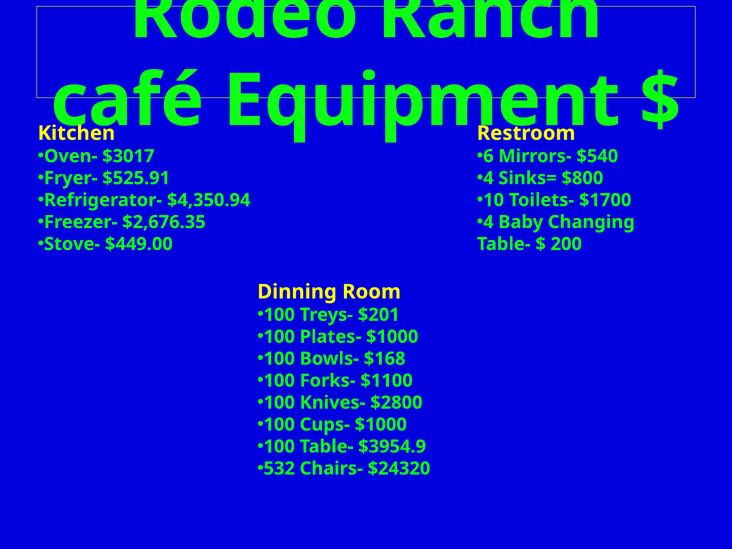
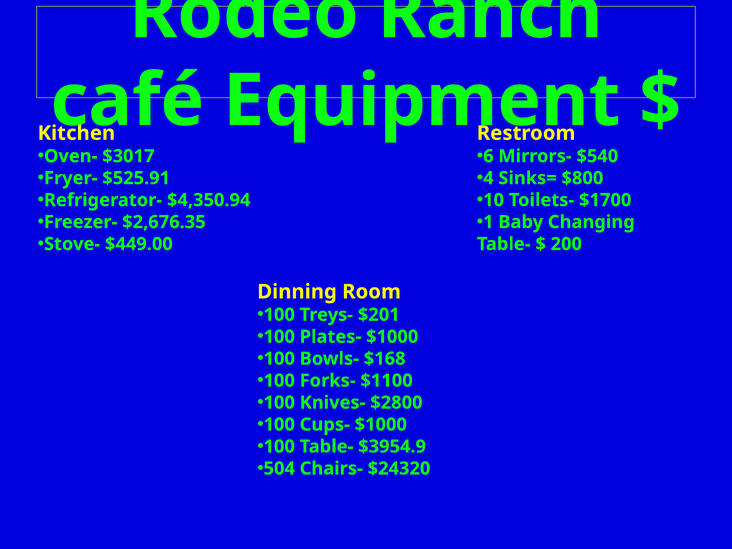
4 at (488, 222): 4 -> 1
532: 532 -> 504
